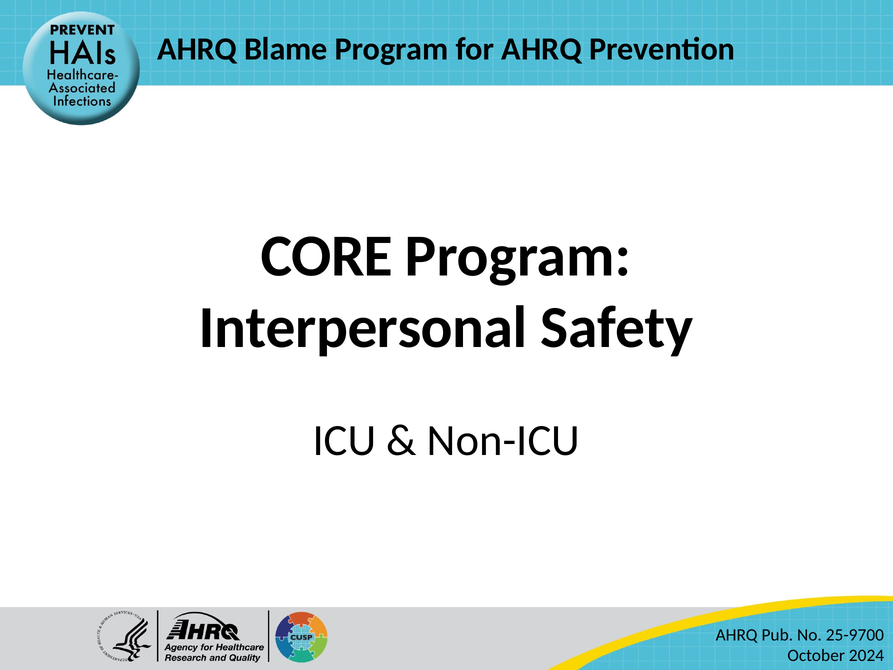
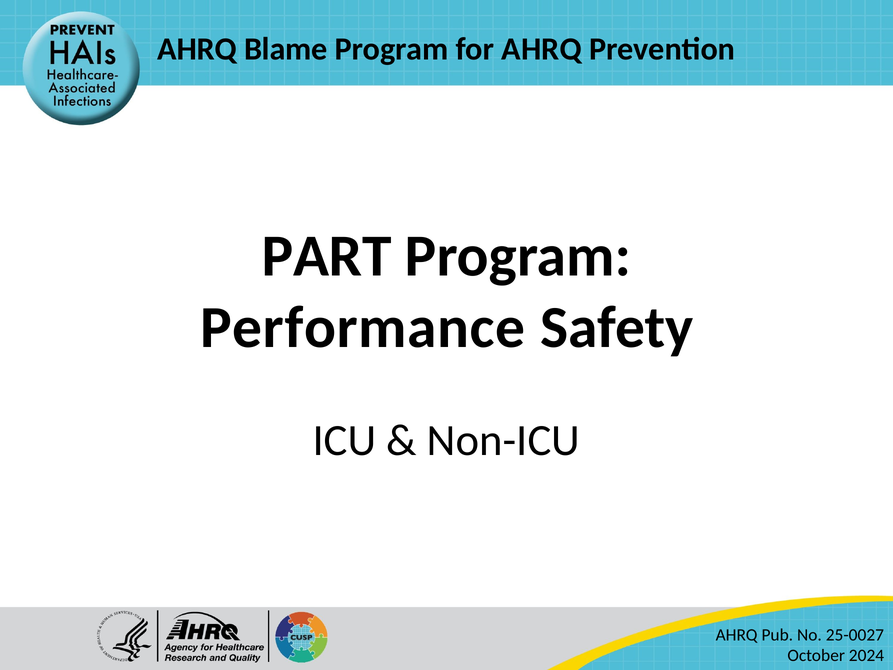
CORE: CORE -> PART
Interpersonal: Interpersonal -> Performance
25-9700: 25-9700 -> 25-0027
